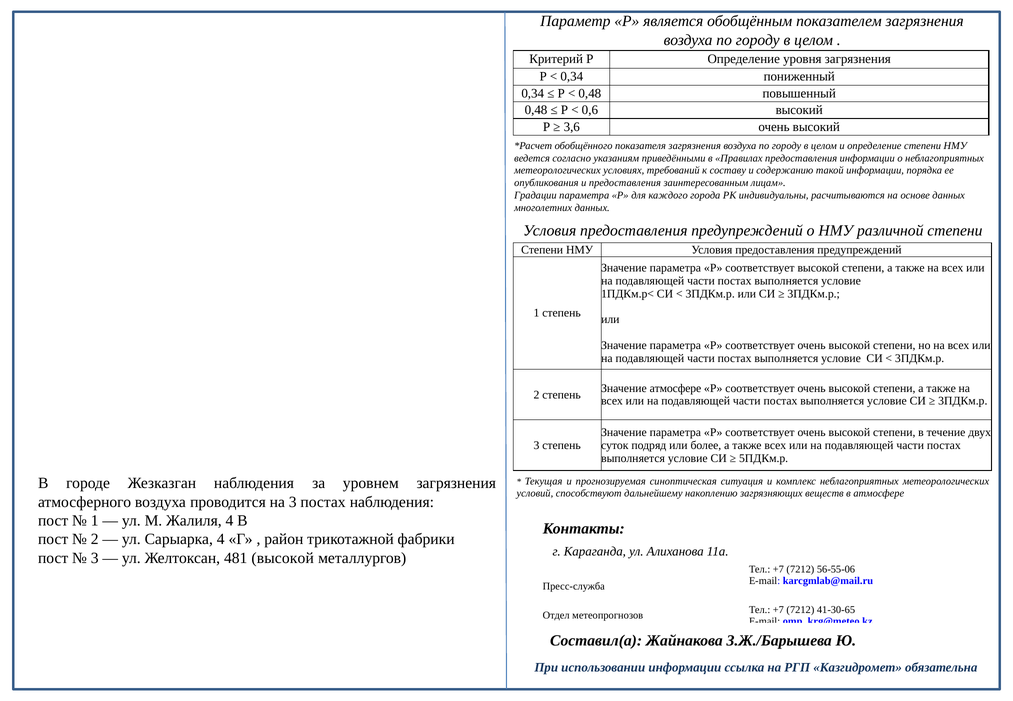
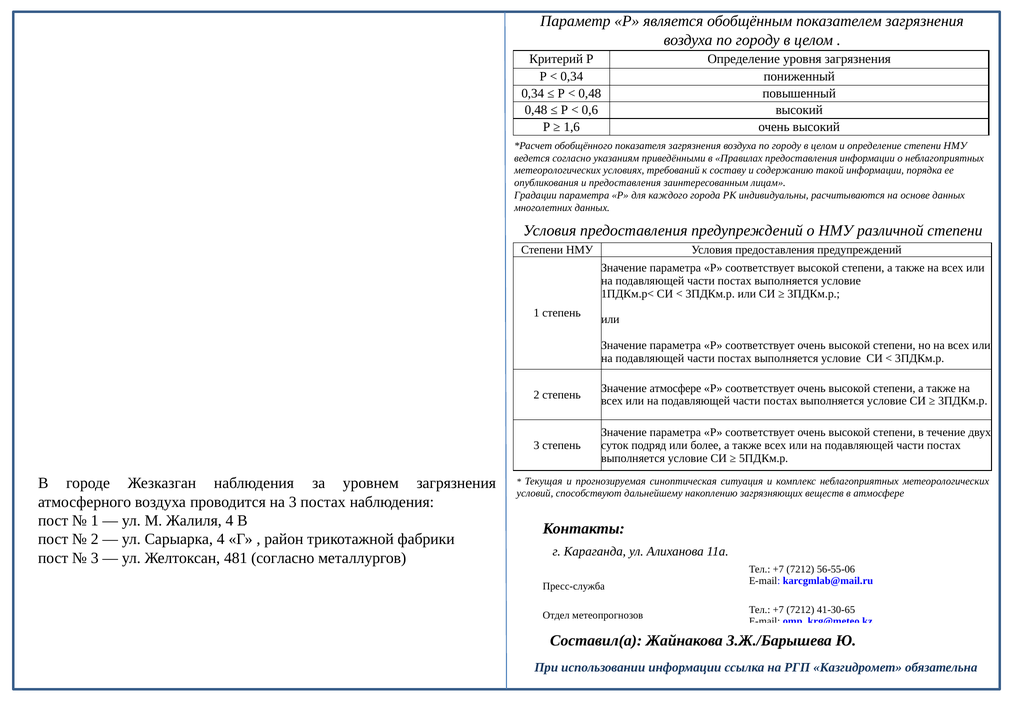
3,6: 3,6 -> 1,6
481 высокой: высокой -> согласно
